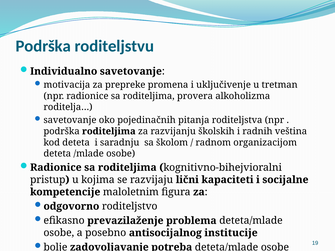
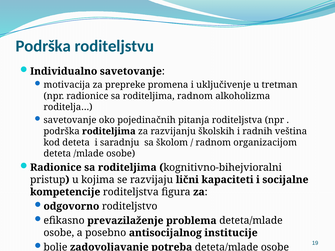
roditeljima provera: provera -> radnom
kompetencije maloletnim: maloletnim -> roditeljstva
